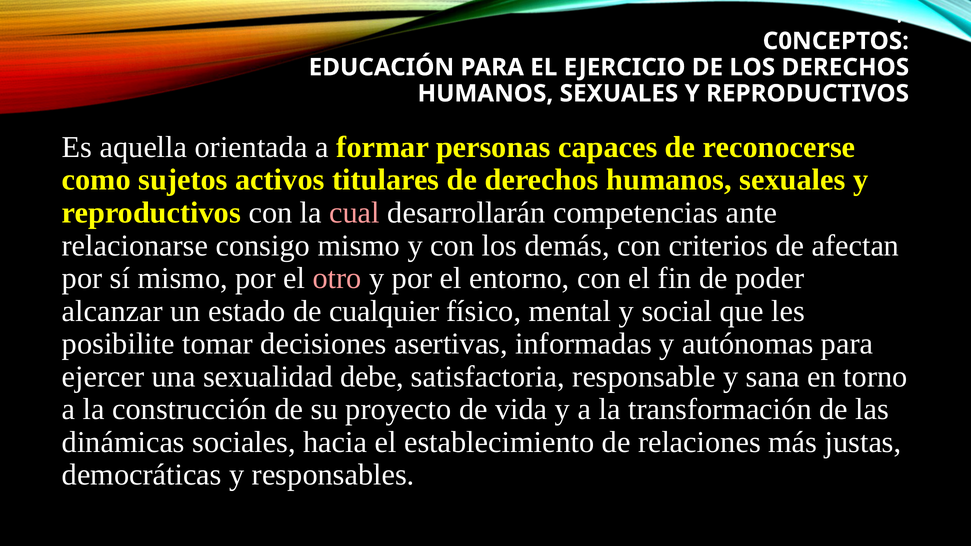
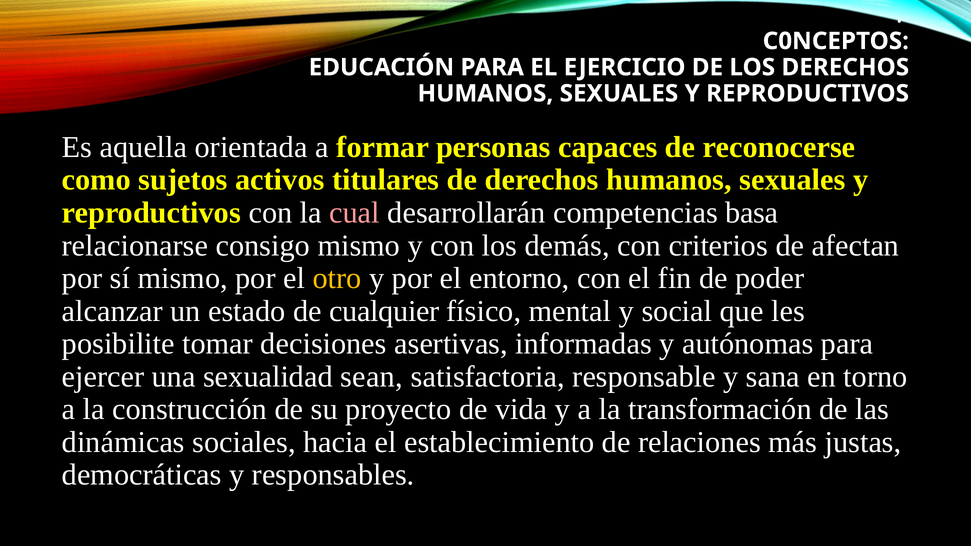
ante: ante -> basa
otro colour: pink -> yellow
debe: debe -> sean
